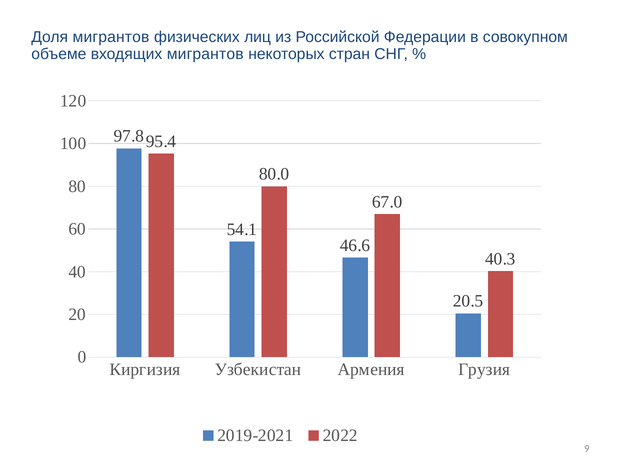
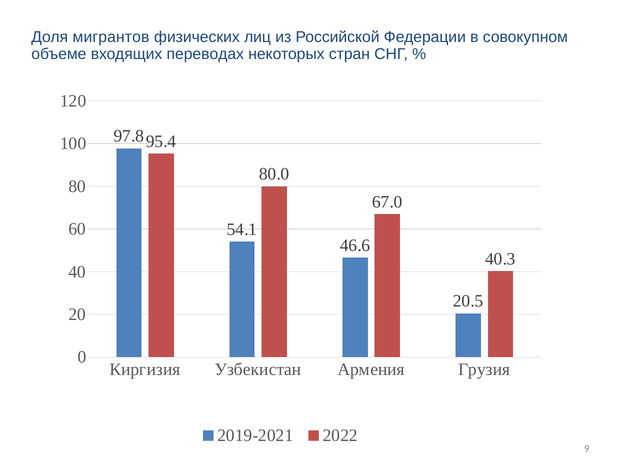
входящих мигрантов: мигрантов -> переводах
